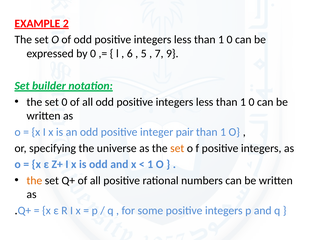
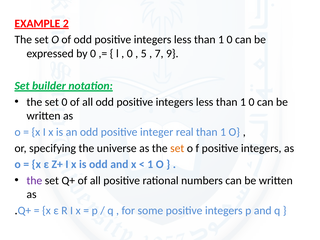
6 at (130, 54): 6 -> 0
pair: pair -> real
the at (34, 181) colour: orange -> purple
